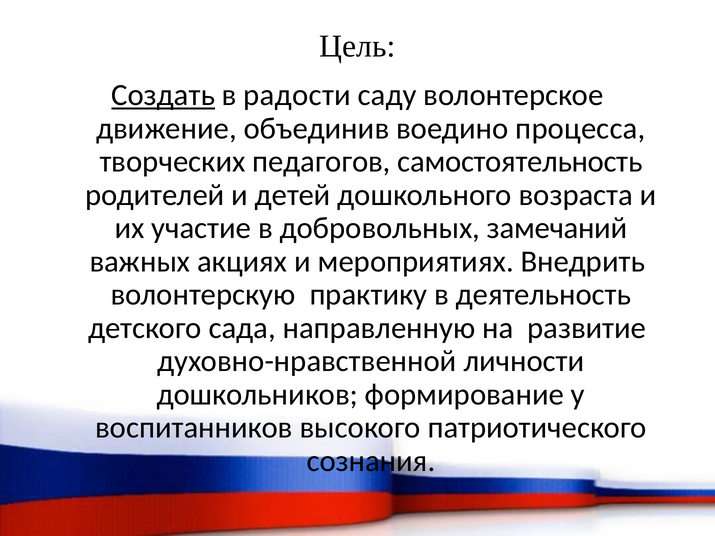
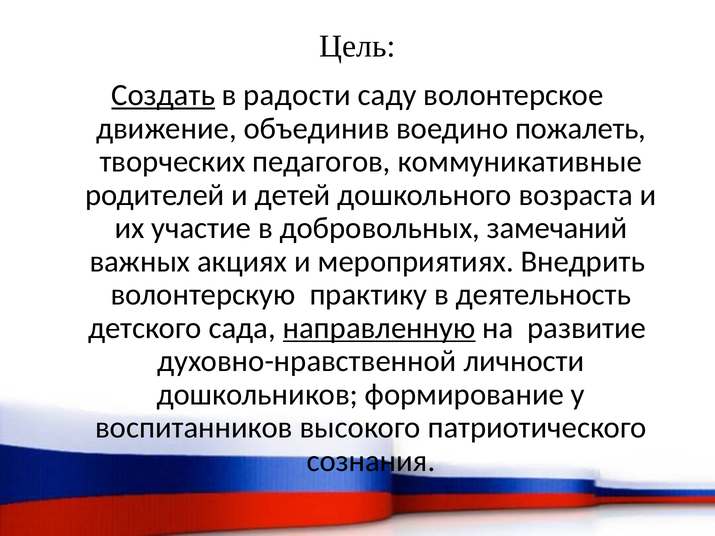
процесса: процесса -> пожалеть
самостоятельность: самостоятельность -> коммуникативные
направленную underline: none -> present
